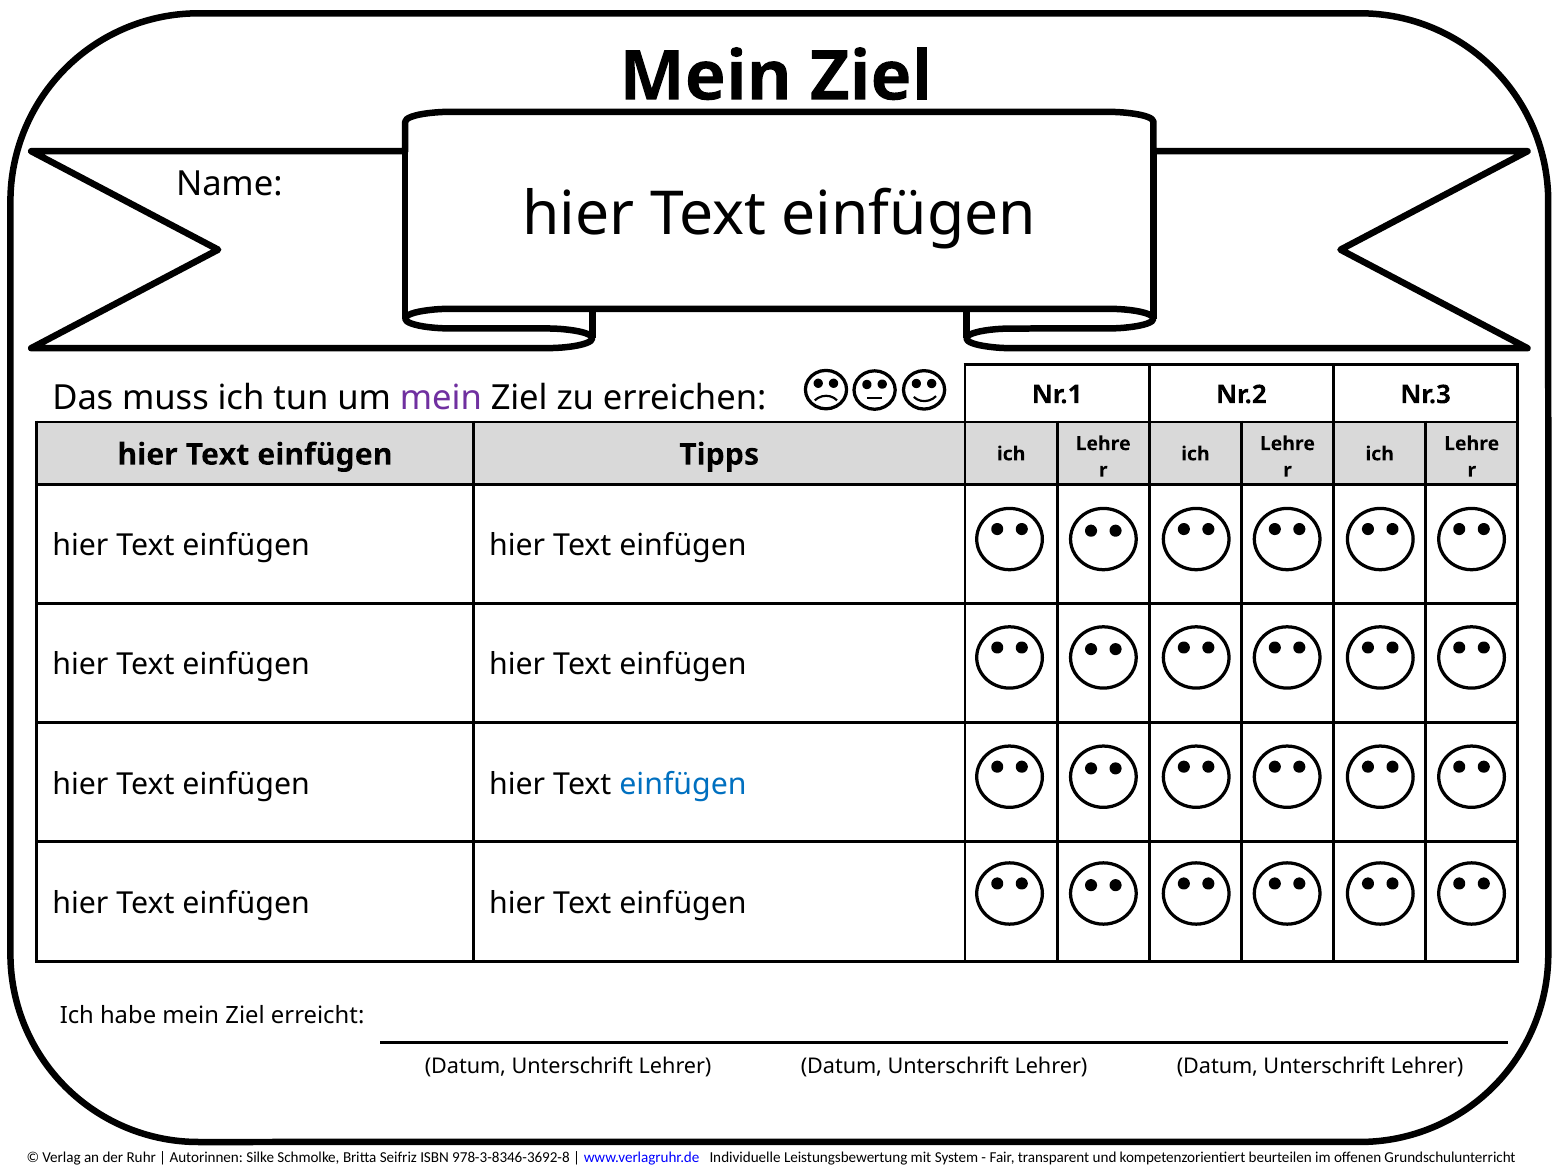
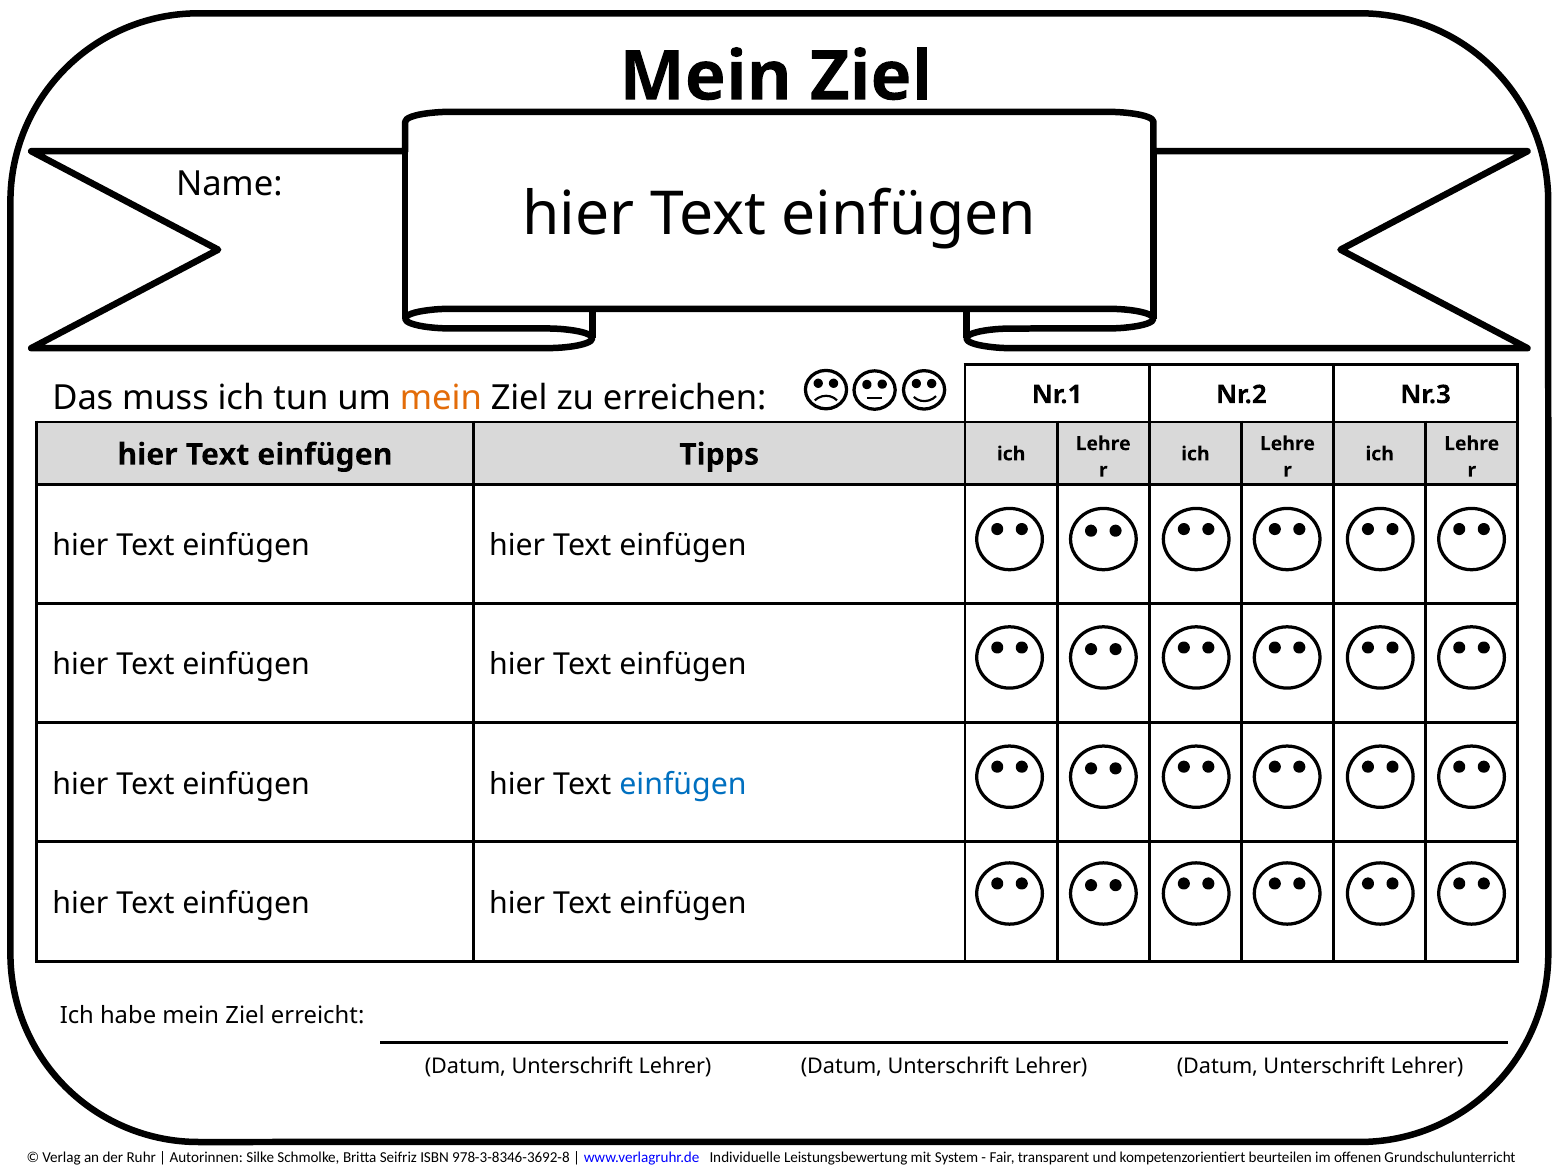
mein at (441, 398) colour: purple -> orange
